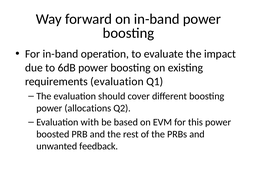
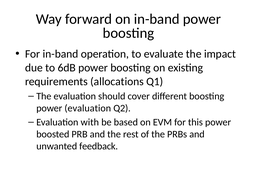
requirements evaluation: evaluation -> allocations
power allocations: allocations -> evaluation
